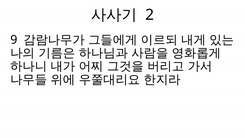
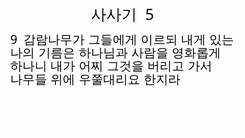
2: 2 -> 5
